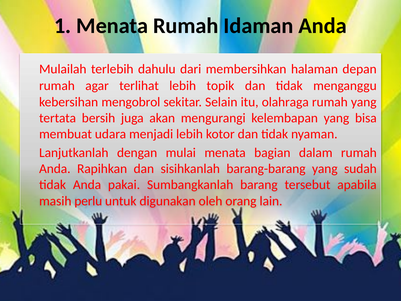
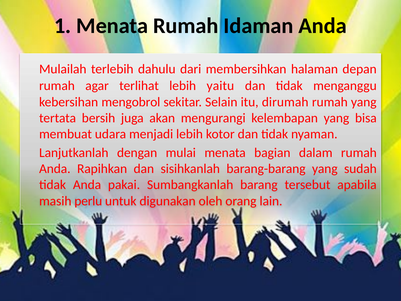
topik: topik -> yaitu
olahraga: olahraga -> dirumah
